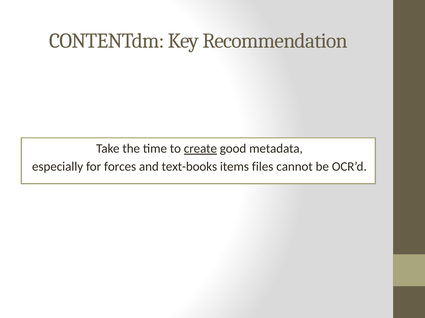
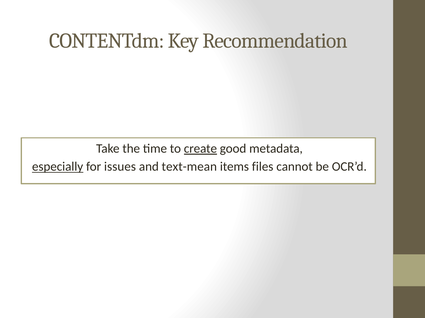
especially underline: none -> present
forces: forces -> issues
text-books: text-books -> text-mean
